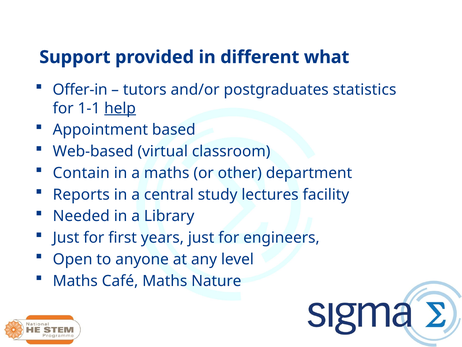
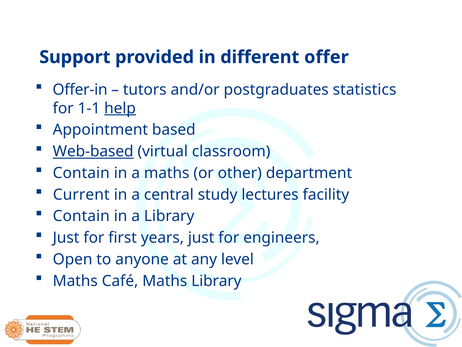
what: what -> offer
Web-based underline: none -> present
Reports: Reports -> Current
Needed at (81, 216): Needed -> Contain
Maths Nature: Nature -> Library
